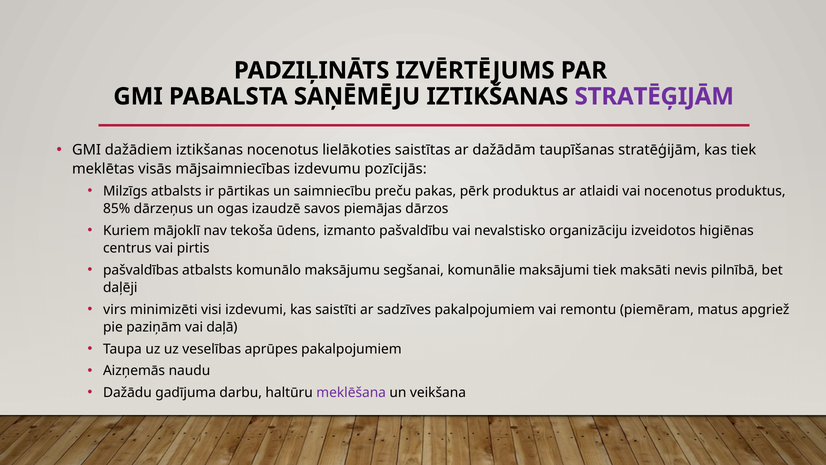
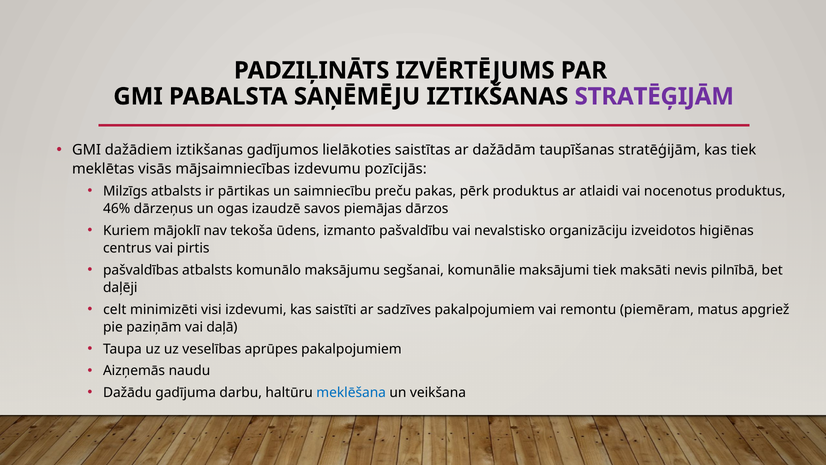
iztikšanas nocenotus: nocenotus -> gadījumos
85%: 85% -> 46%
virs: virs -> celt
meklēšana colour: purple -> blue
